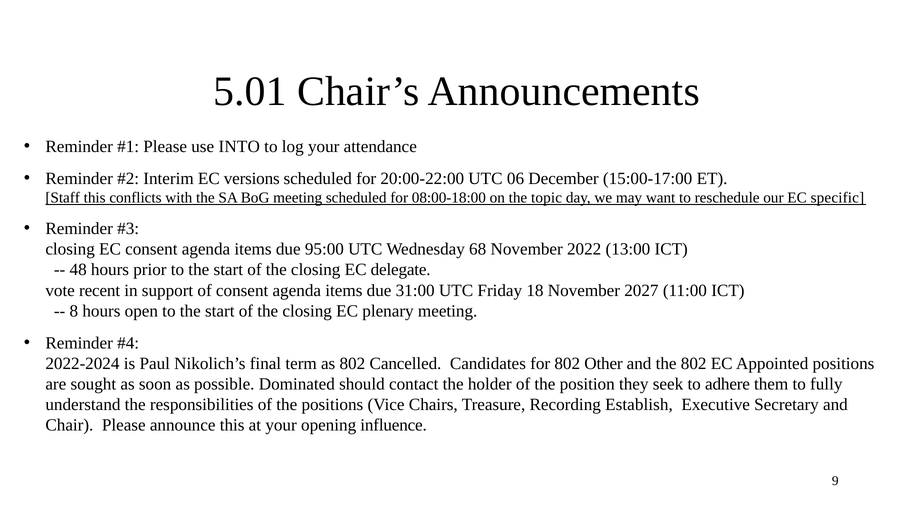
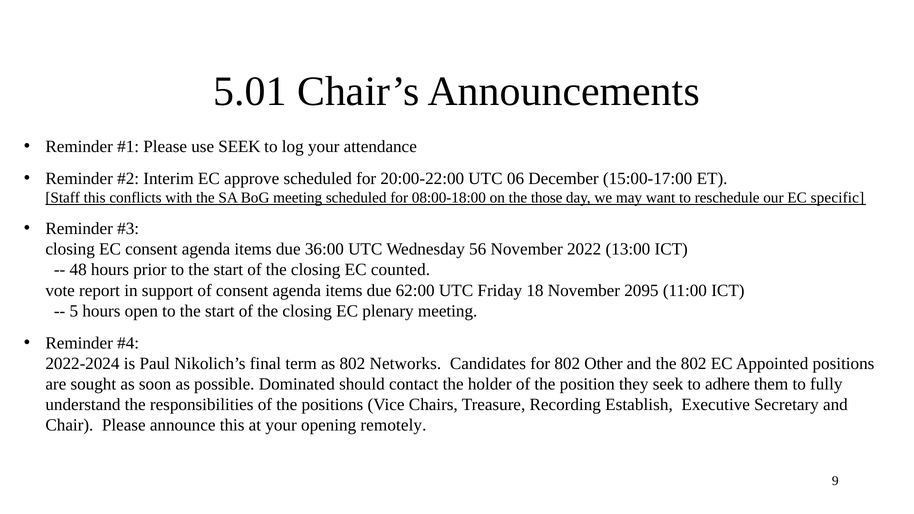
use INTO: INTO -> SEEK
versions: versions -> approve
topic: topic -> those
95:00: 95:00 -> 36:00
68: 68 -> 56
delegate: delegate -> counted
recent: recent -> report
31:00: 31:00 -> 62:00
2027: 2027 -> 2095
8: 8 -> 5
Cancelled: Cancelled -> Networks
influence: influence -> remotely
